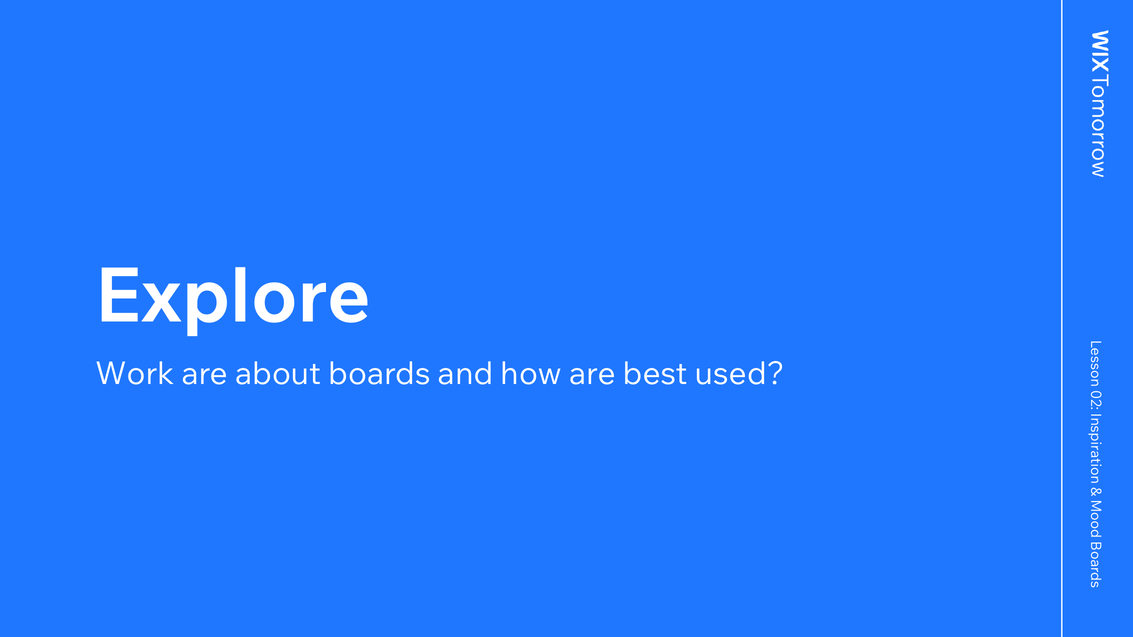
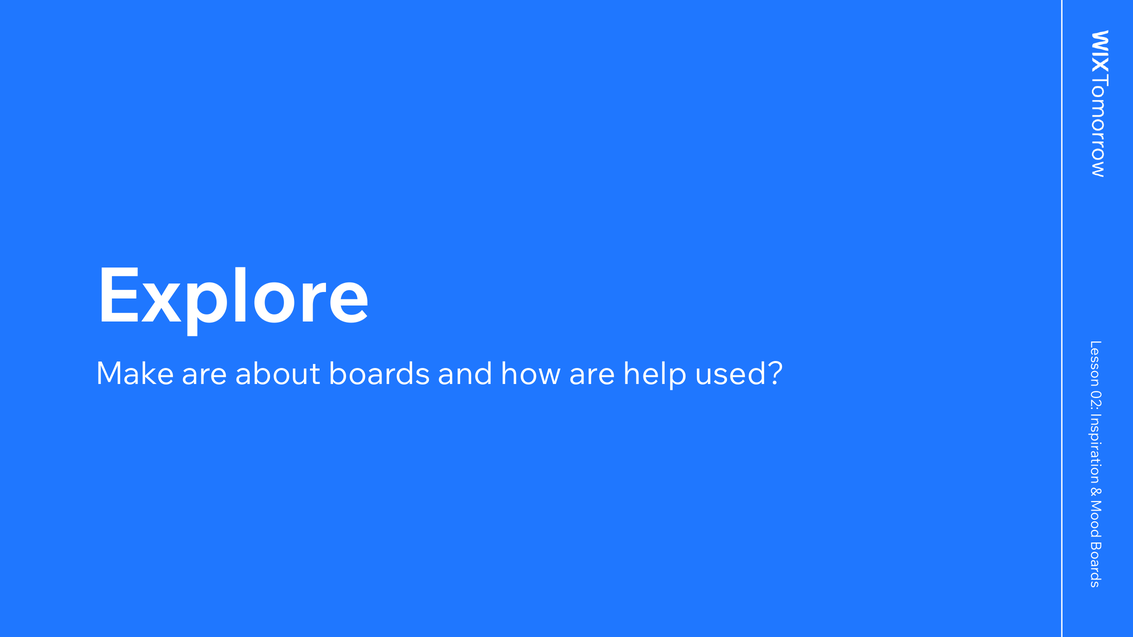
Work: Work -> Make
best: best -> help
